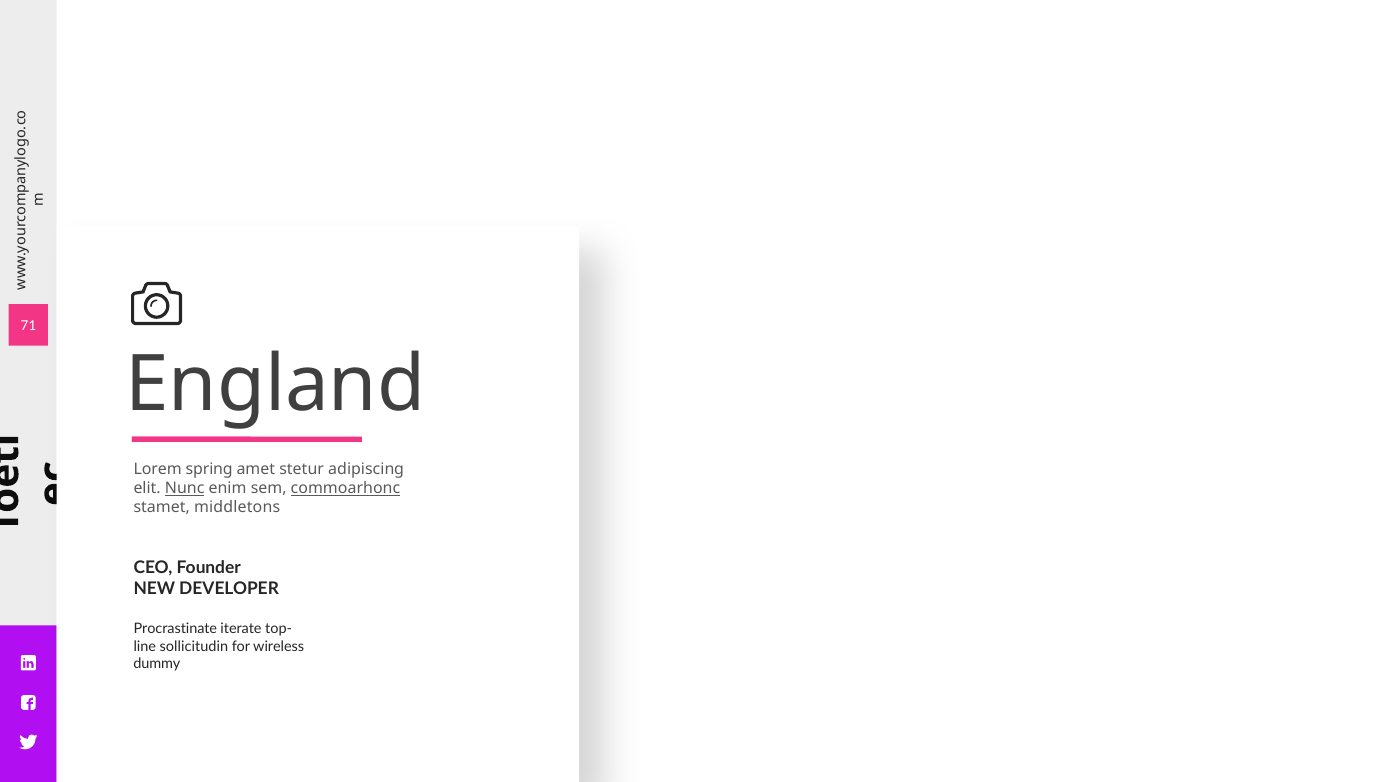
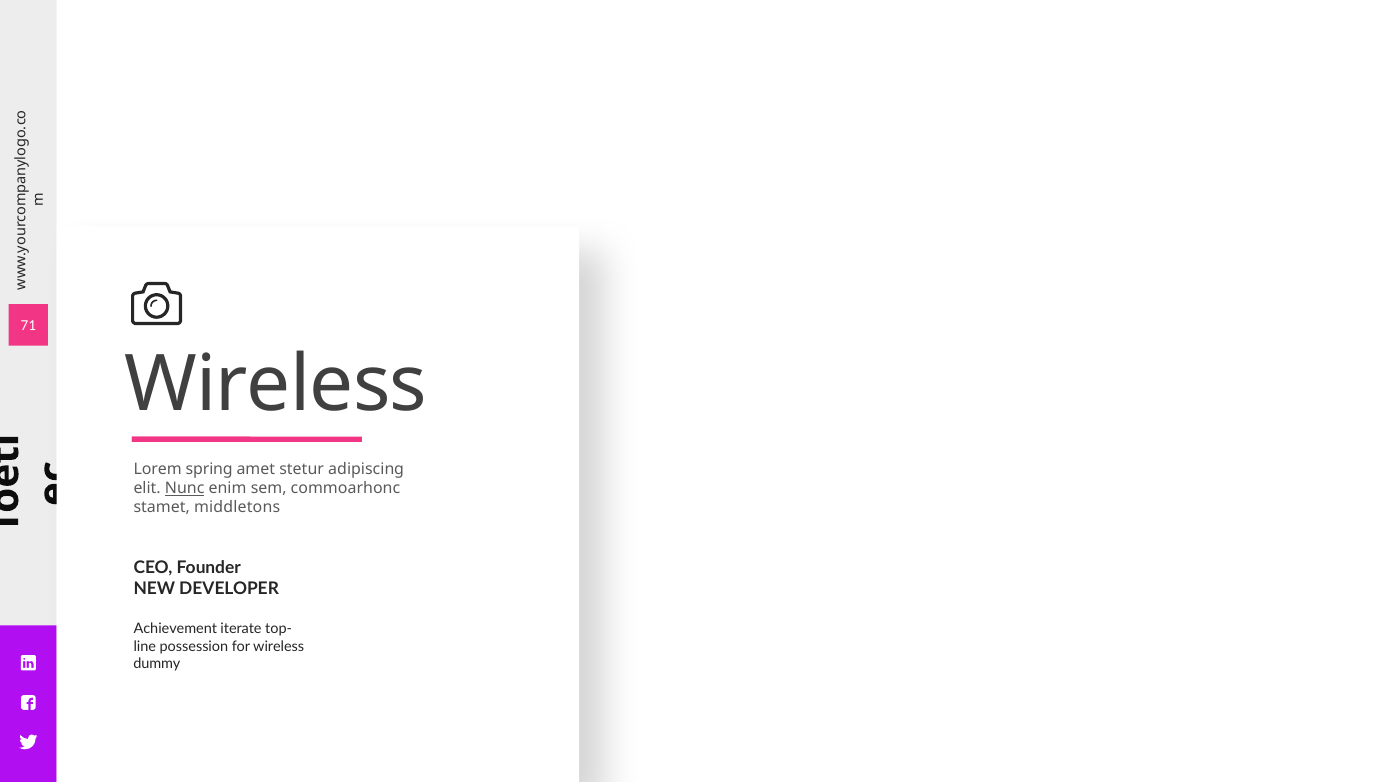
England at (275, 385): England -> Wireless
commoarhonc underline: present -> none
Procrastinate: Procrastinate -> Achievement
sollicitudin: sollicitudin -> possession
